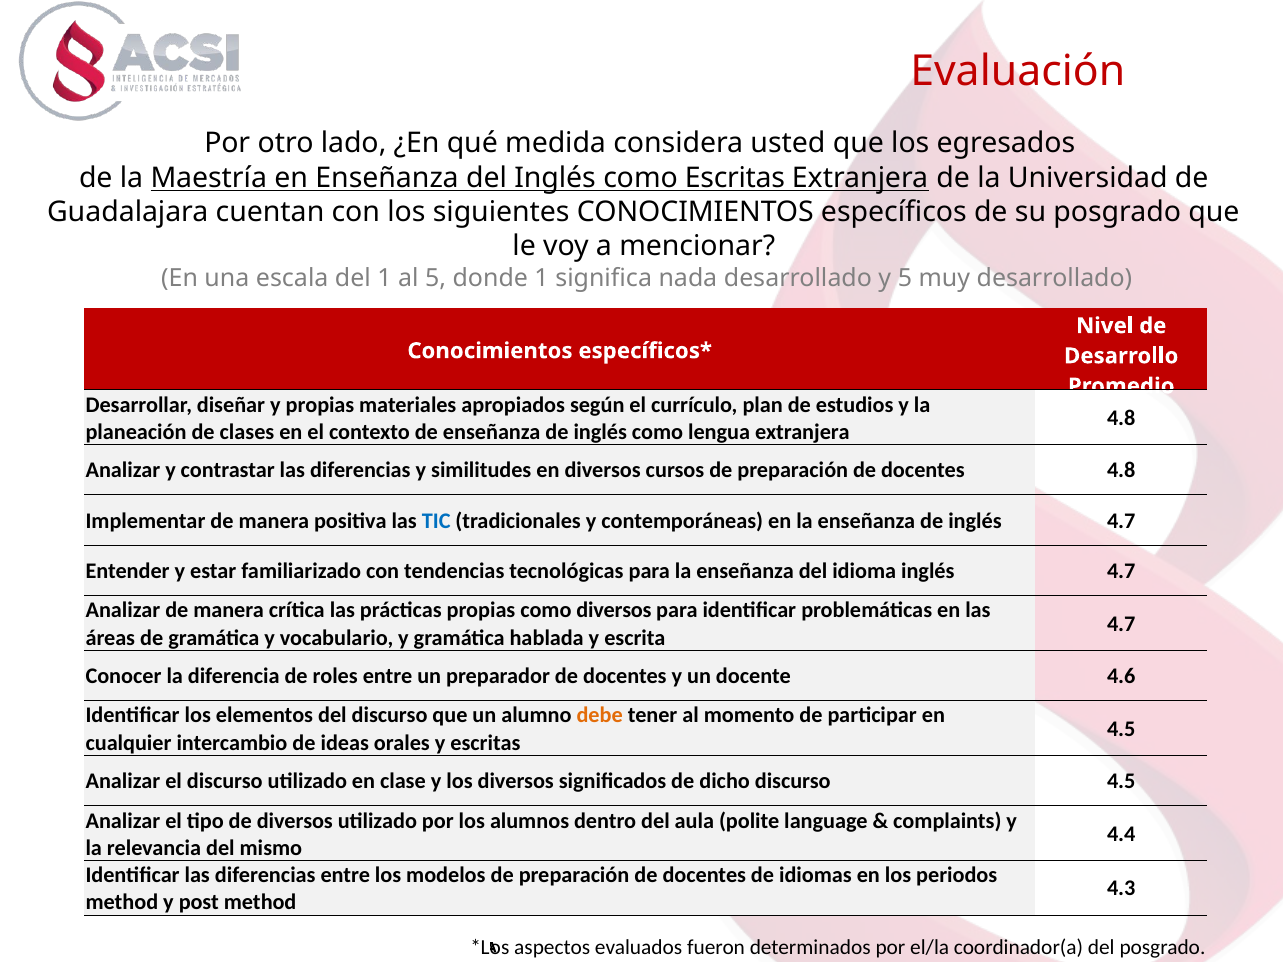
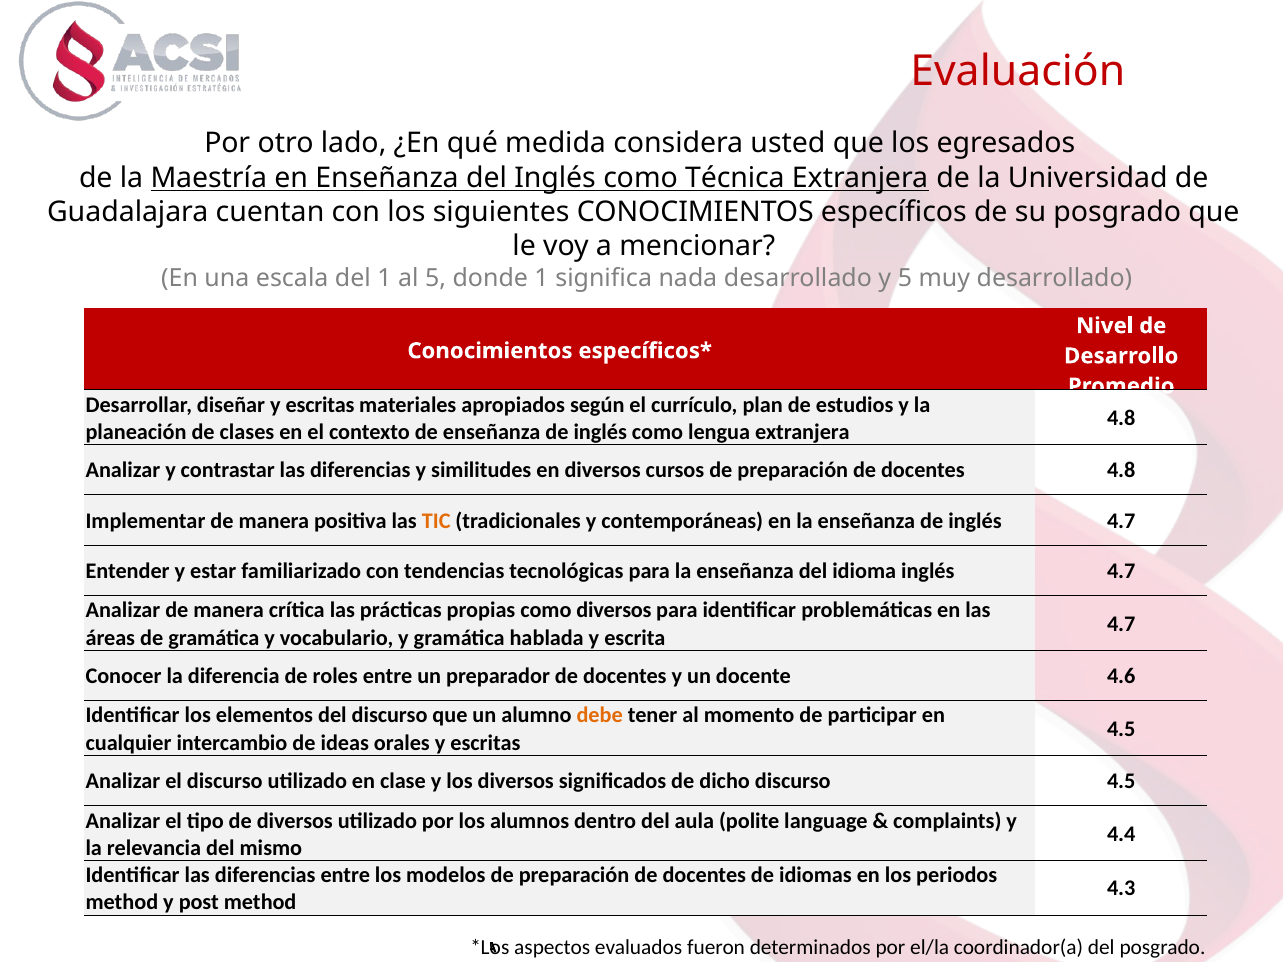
como Escritas: Escritas -> Técnica
diseñar y propias: propias -> escritas
TIC colour: blue -> orange
